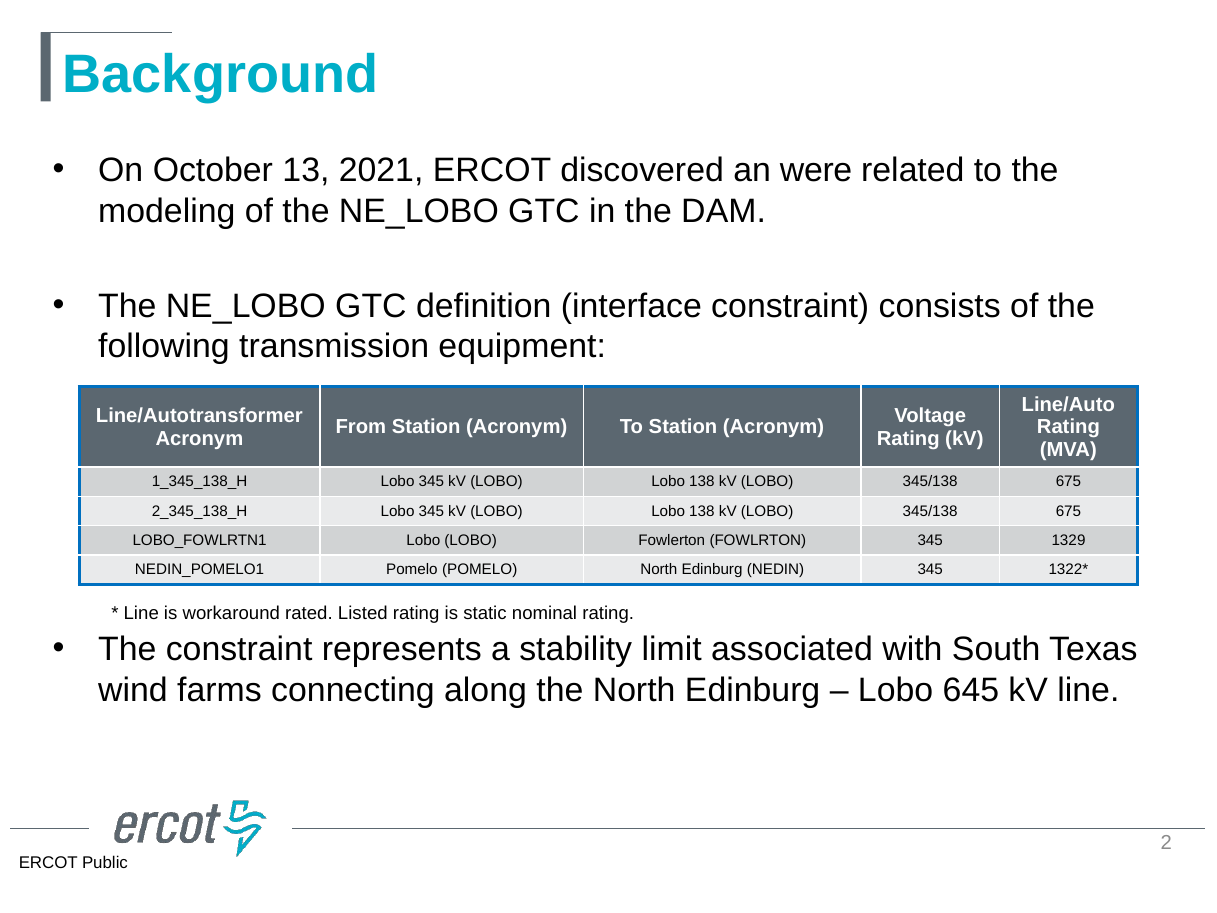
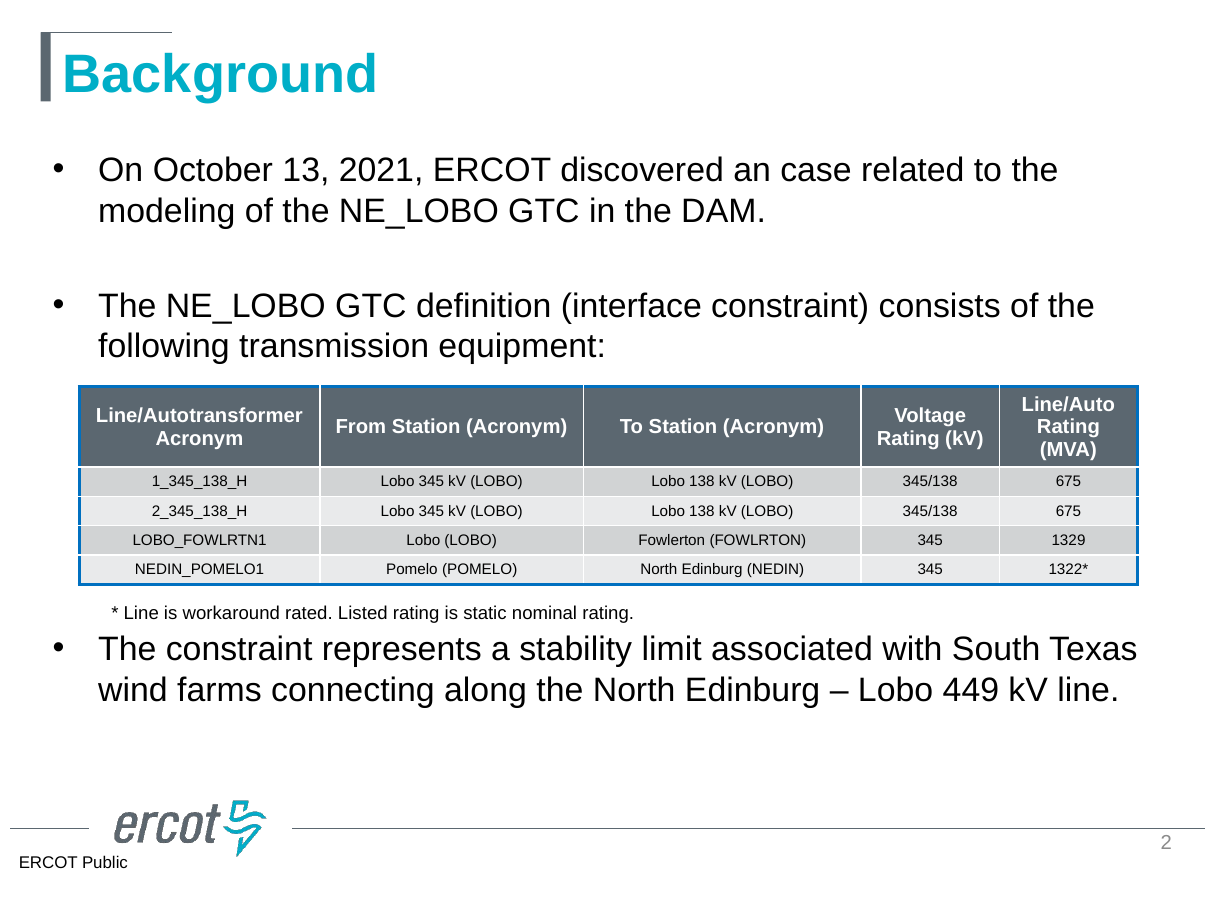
were: were -> case
645: 645 -> 449
